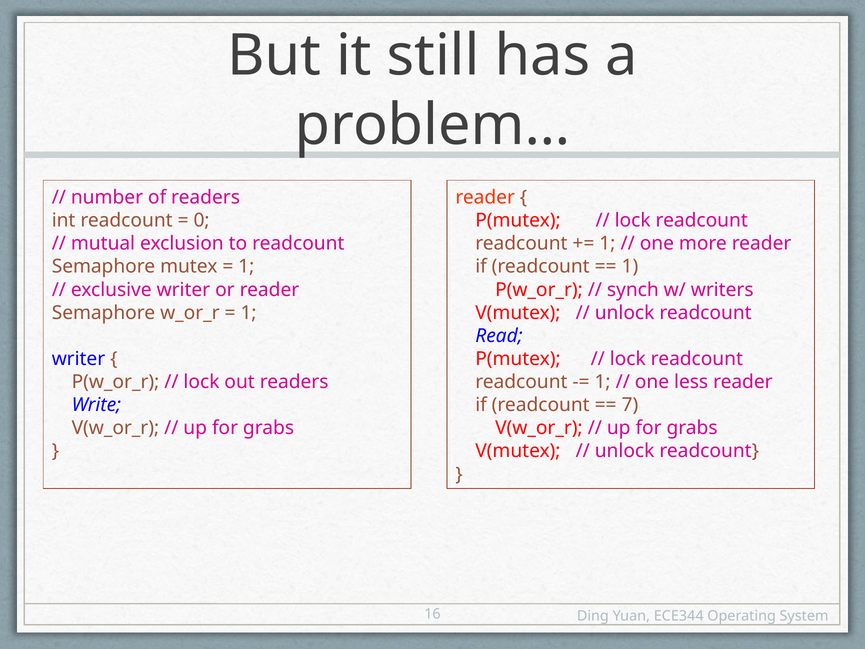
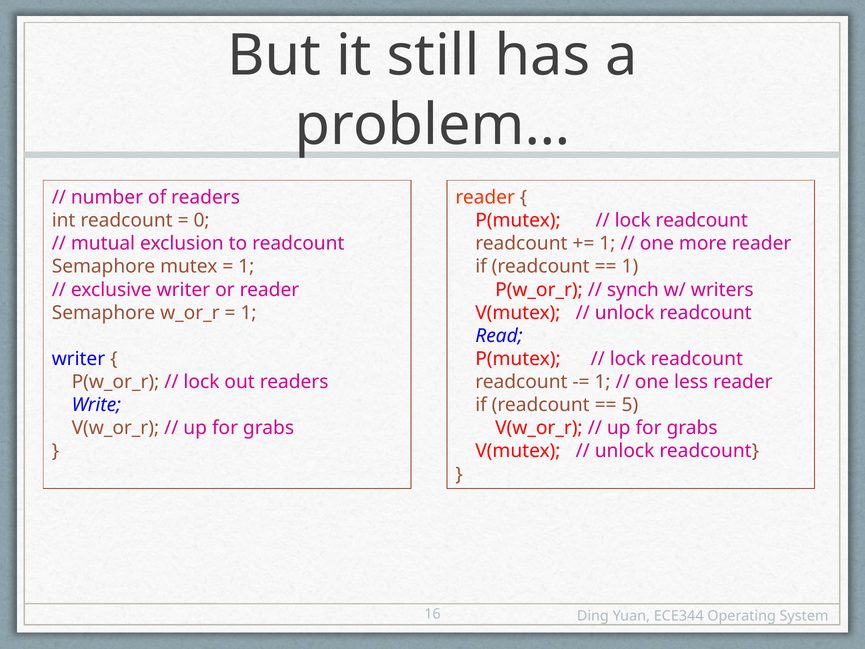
7: 7 -> 5
